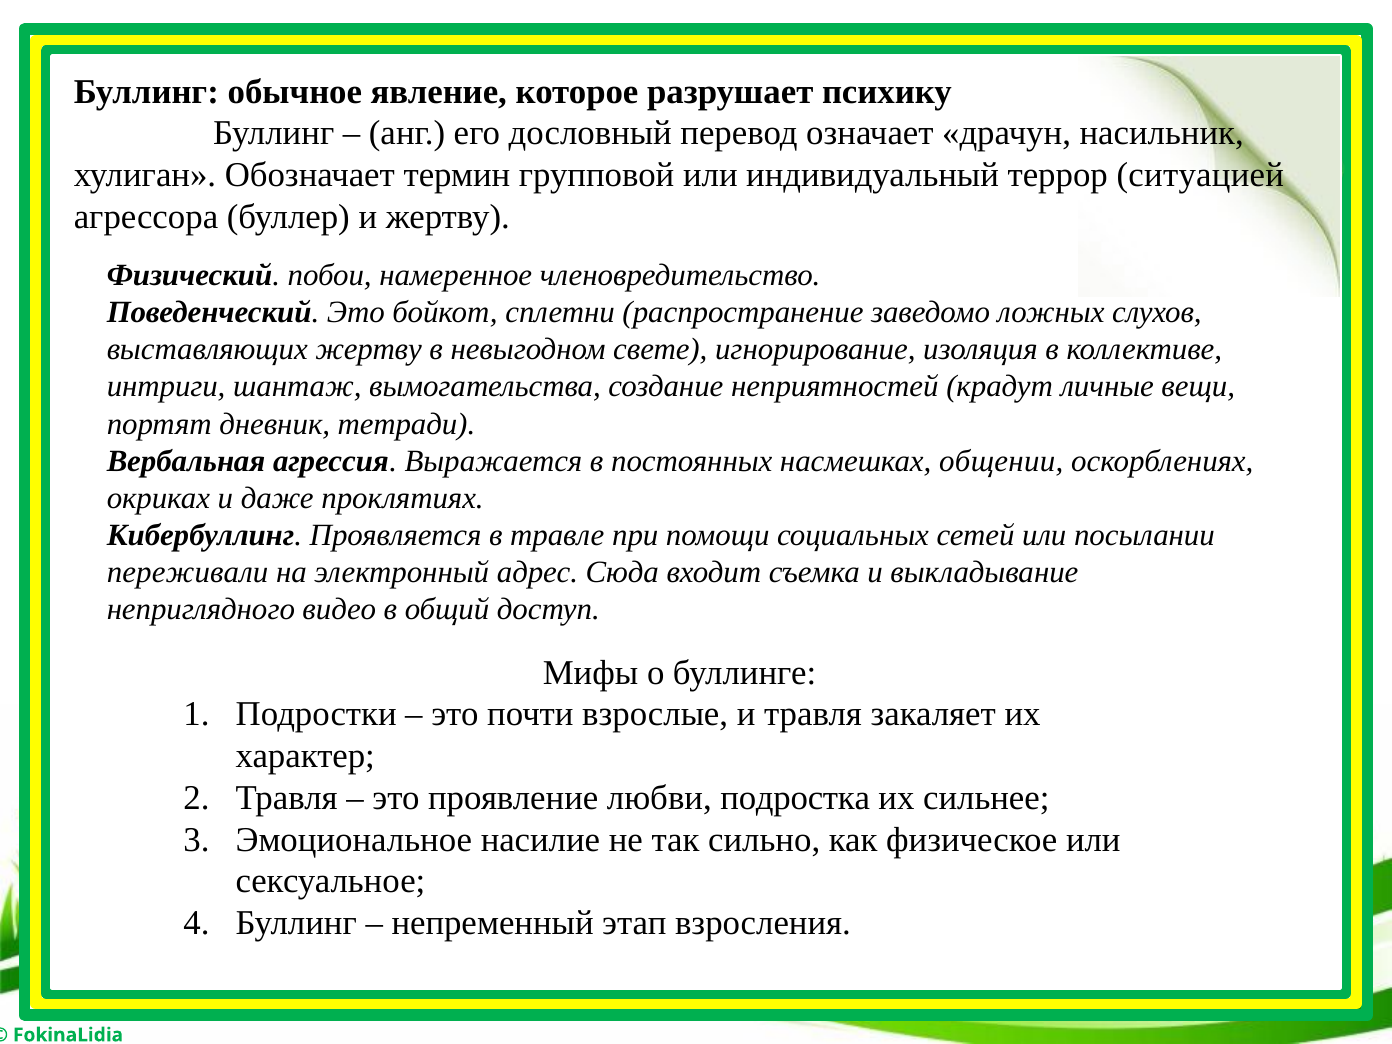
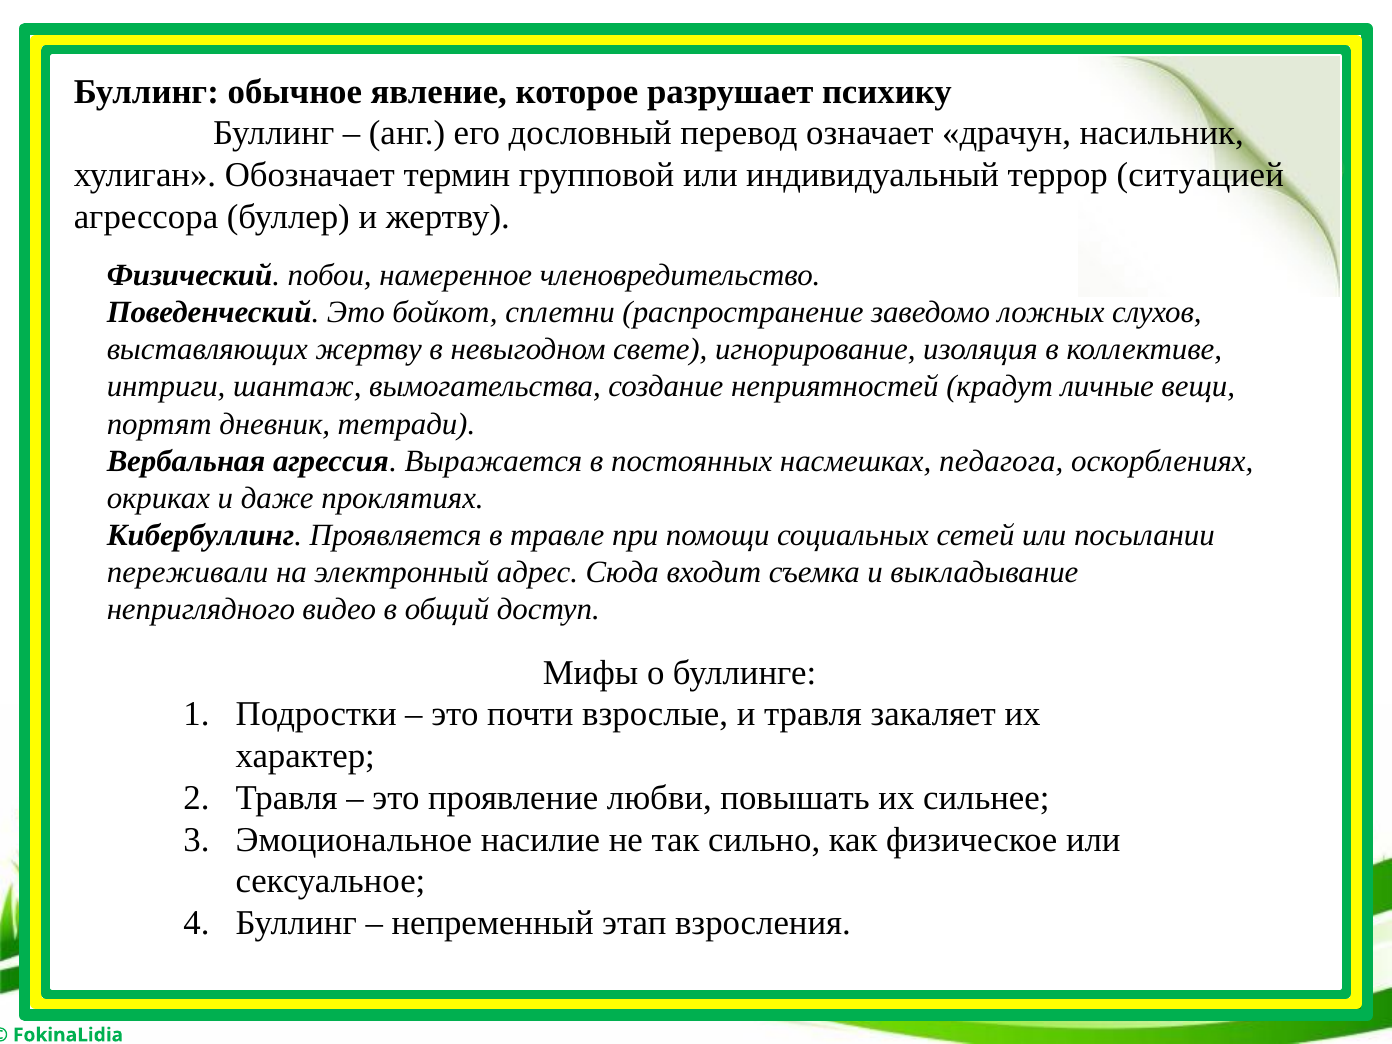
общении: общении -> педагога
подростка: подростка -> повышать
